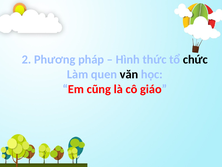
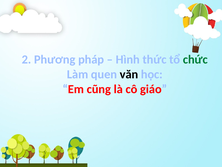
chức colour: black -> green
